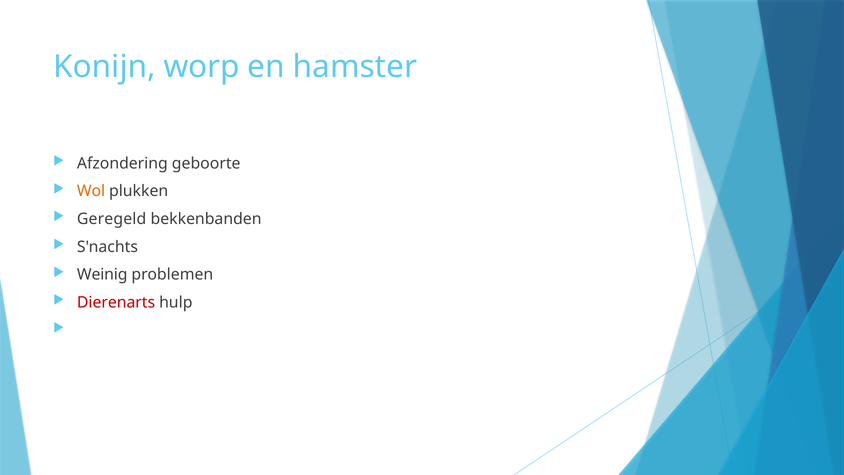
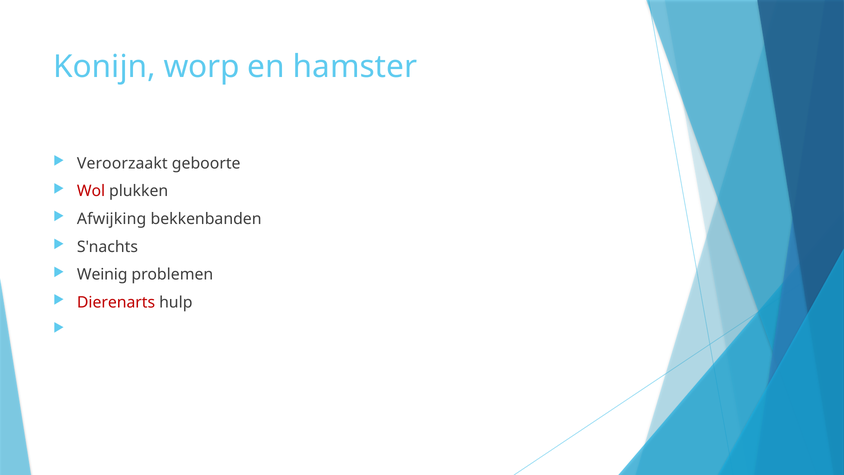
Afzondering: Afzondering -> Veroorzaakt
Wol colour: orange -> red
Geregeld: Geregeld -> Afwijking
